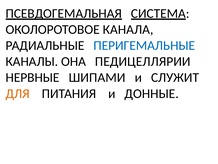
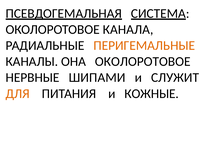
ПЕРИГЕМАЛЬНЫЕ colour: blue -> orange
ОНА ПЕДИЦЕЛЛЯРИИ: ПЕДИЦЕЛЛЯРИИ -> ОКОЛОРОТОВОЕ
ДОННЫЕ: ДОННЫЕ -> КОЖНЫЕ
